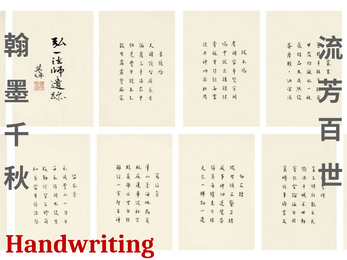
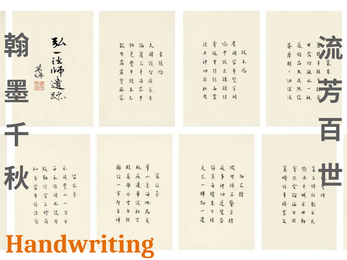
Handwriting colour: red -> orange
